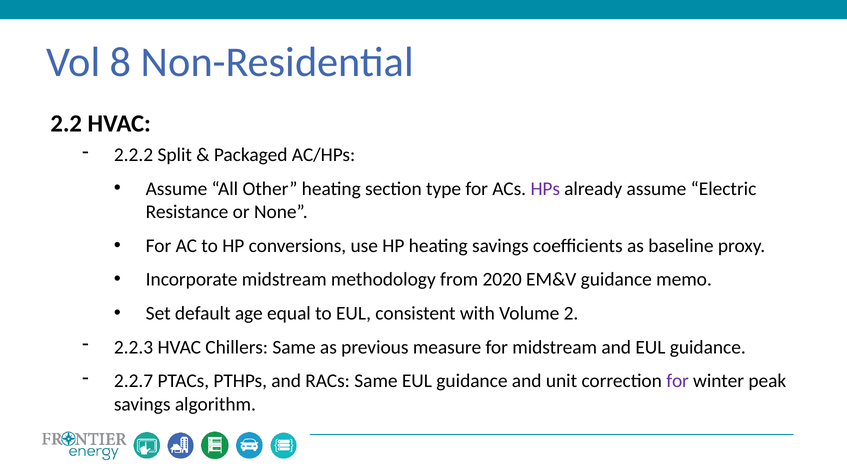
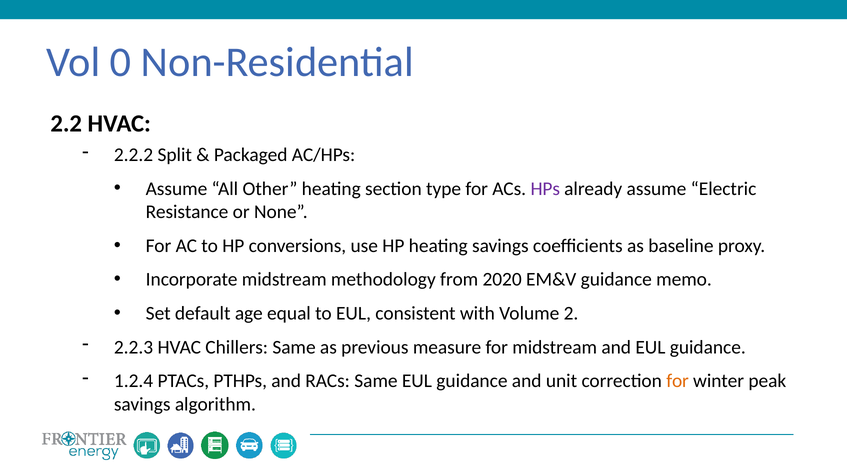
8: 8 -> 0
2.2.7: 2.2.7 -> 1.2.4
for at (678, 381) colour: purple -> orange
